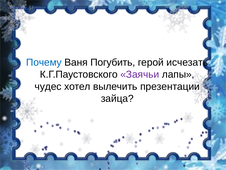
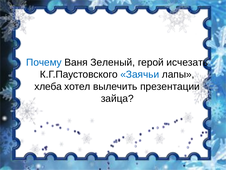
Погубить: Погубить -> Зеленый
Заячьи colour: purple -> blue
чудес: чудес -> хлеба
